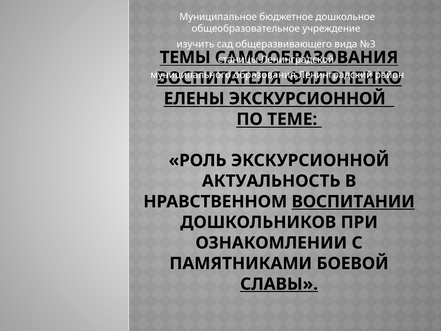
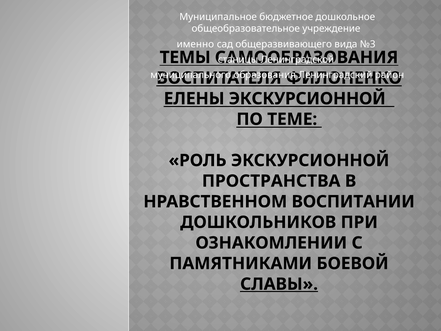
изучить: изучить -> именно
АКТУАЛЬНОСТЬ: АКТУАЛЬНОСТЬ -> ПРОСТРАНСТВА
ВОСПИТАНИИ underline: present -> none
